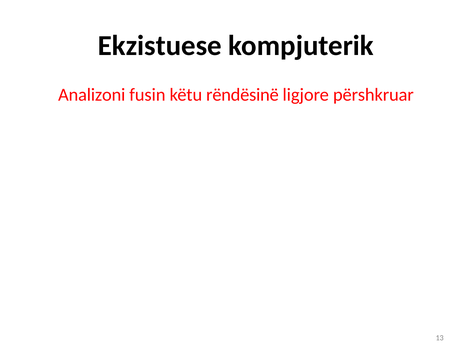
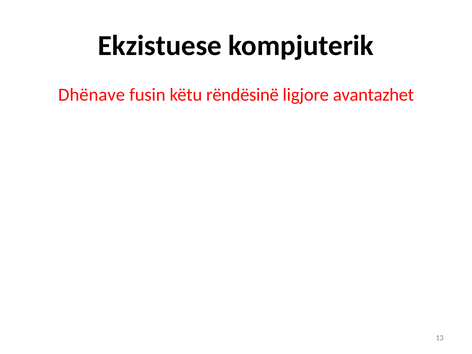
Analizoni: Analizoni -> Dhënave
përshkruar: përshkruar -> avantazhet
